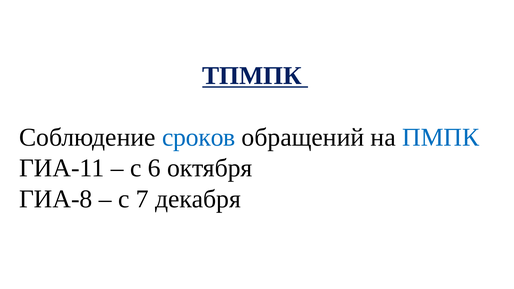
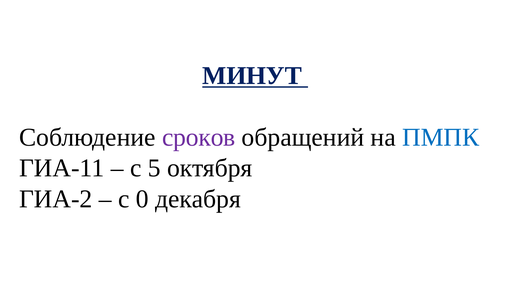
ТПМПК: ТПМПК -> МИНУТ
сроков colour: blue -> purple
6: 6 -> 5
ГИА-8: ГИА-8 -> ГИА-2
7: 7 -> 0
